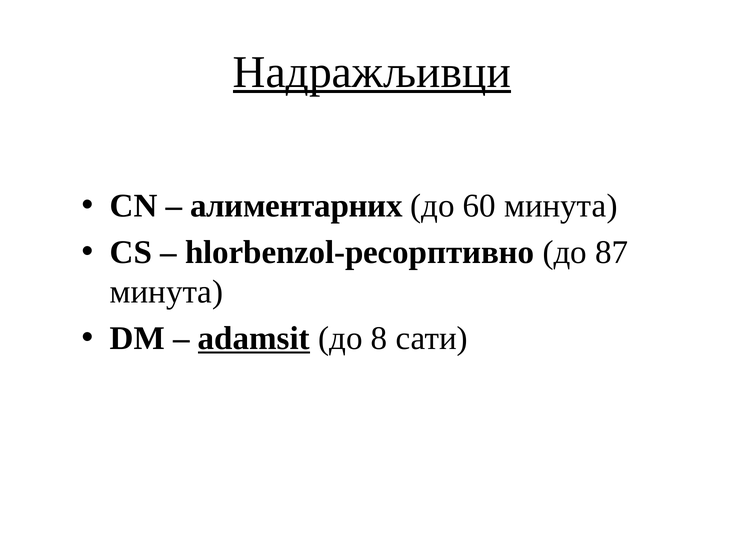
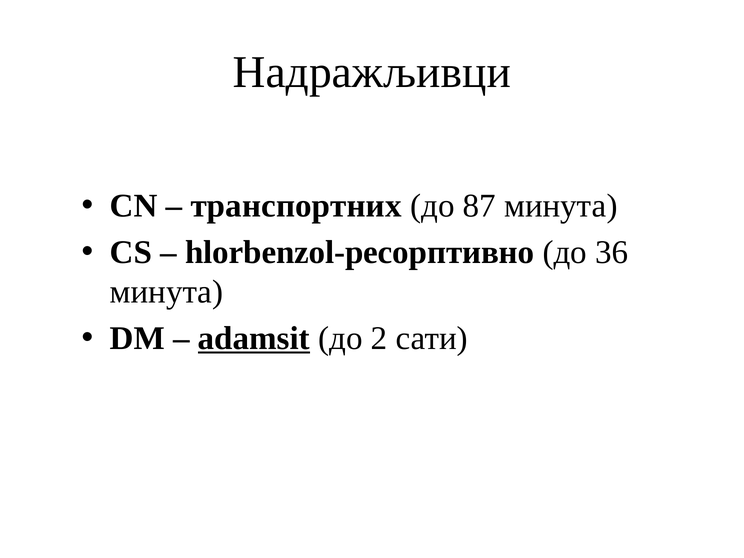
Надражљивци underline: present -> none
алиментарних: алиментарних -> транспортних
60: 60 -> 87
87: 87 -> 36
8: 8 -> 2
